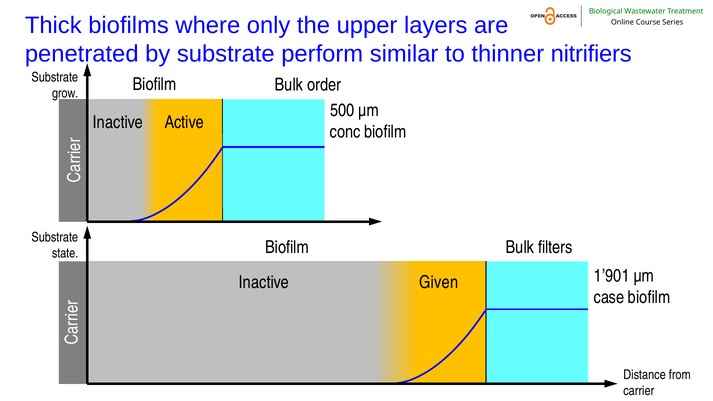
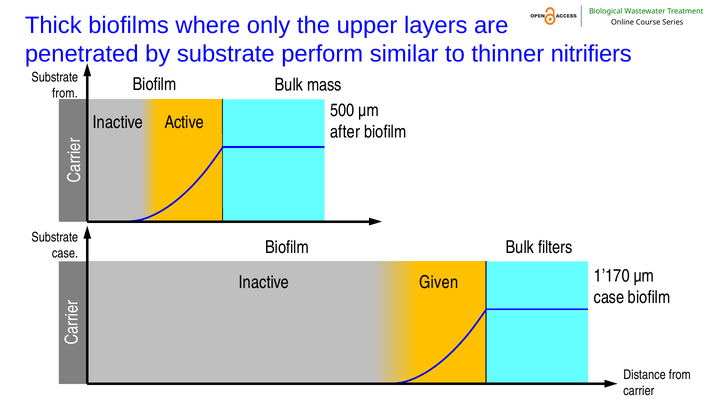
order: order -> mass
grow at (65, 94): grow -> from
conc: conc -> after
state at (65, 254): state -> case
1’901: 1’901 -> 1’170
